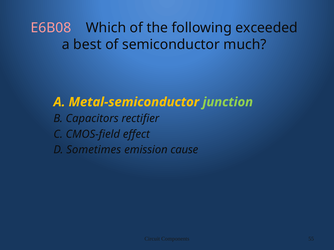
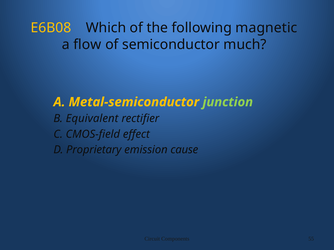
E6B08 colour: pink -> yellow
exceeded: exceeded -> magnetic
best: best -> flow
Capacitors: Capacitors -> Equivalent
Sometimes: Sometimes -> Proprietary
